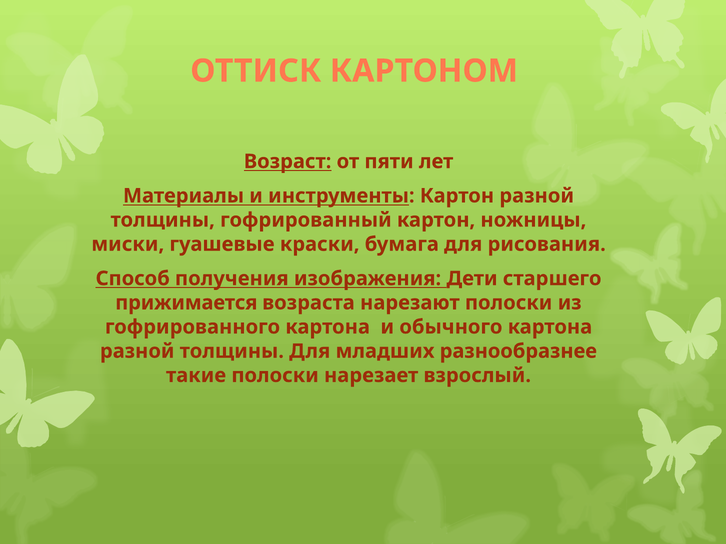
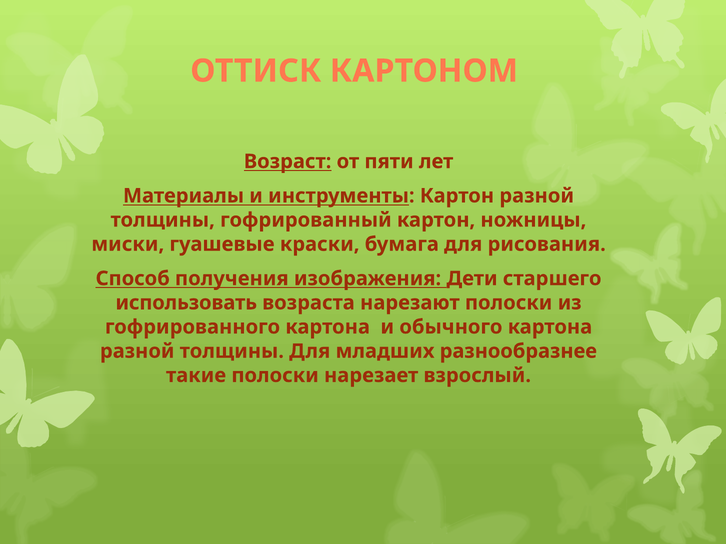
прижимается: прижимается -> использовать
